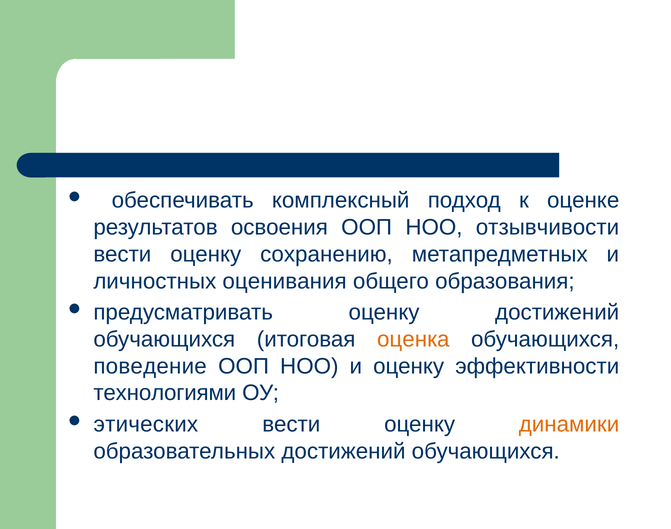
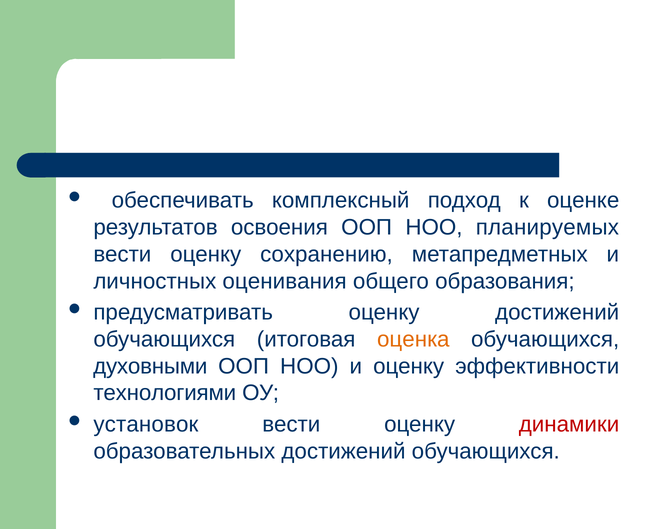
отзывчивости: отзывчивости -> планируемых
поведение: поведение -> духовными
этических: этических -> установок
динамики colour: orange -> red
